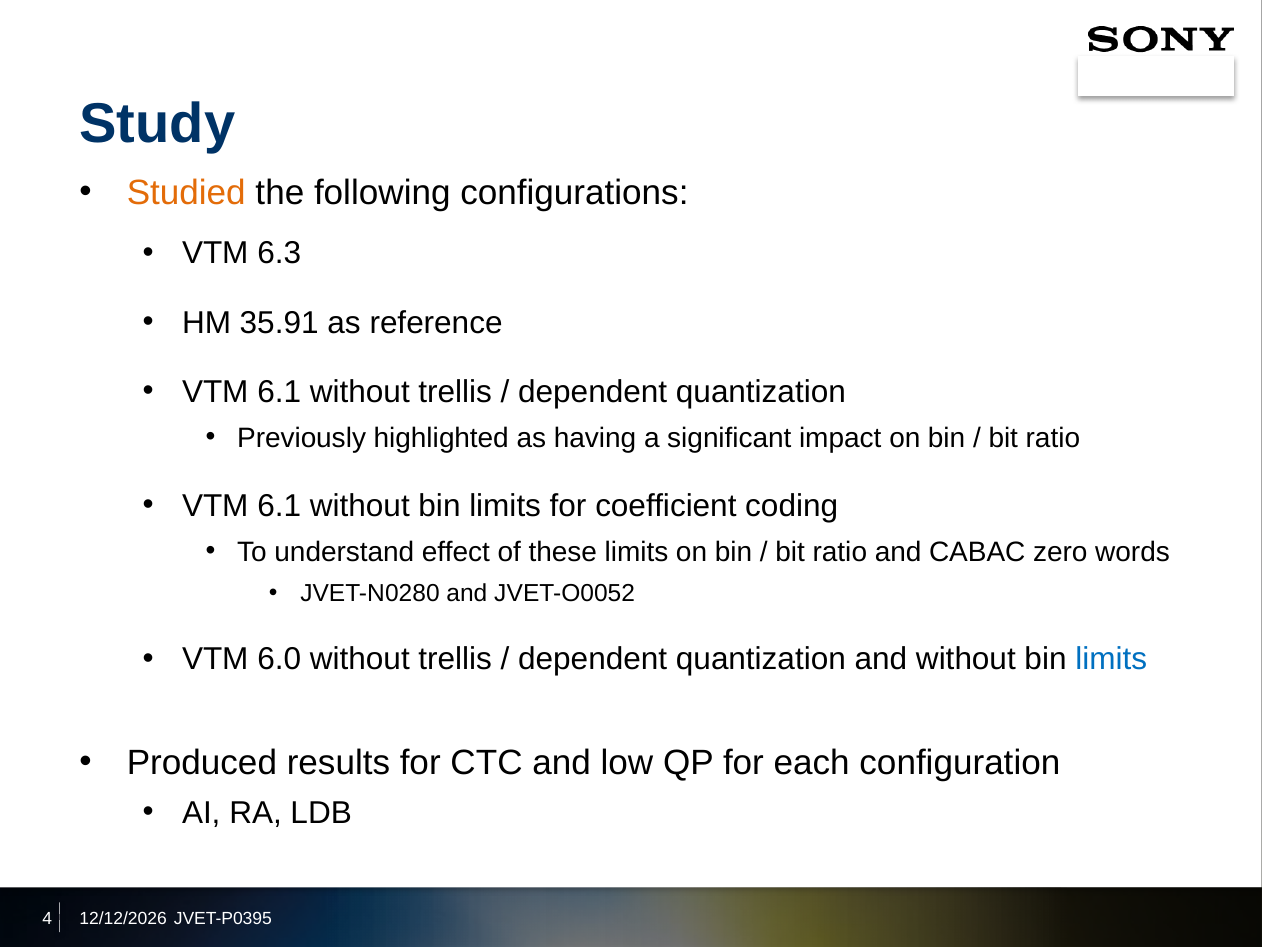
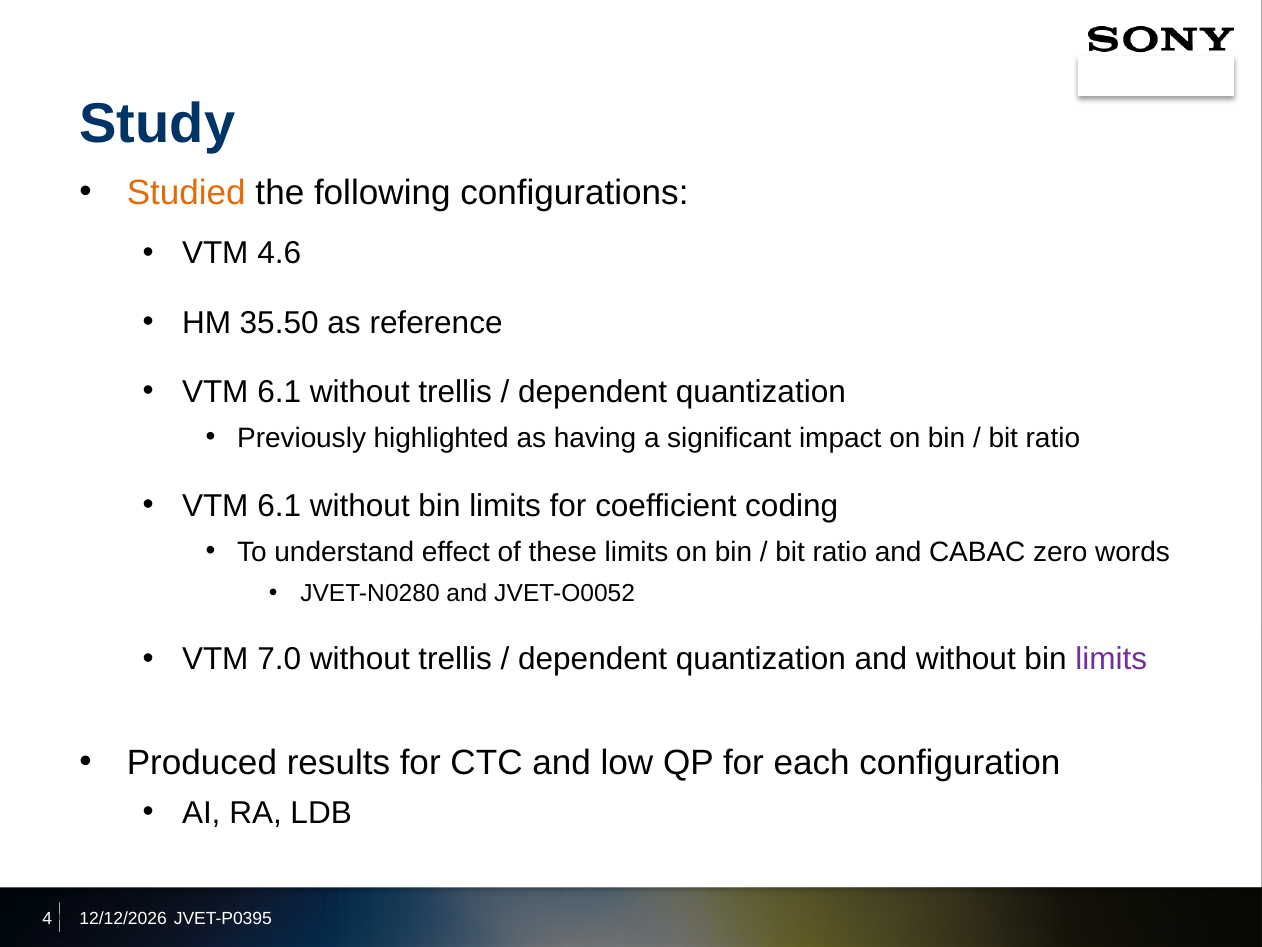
6.3: 6.3 -> 4.6
35.91: 35.91 -> 35.50
6.0: 6.0 -> 7.0
limits at (1111, 659) colour: blue -> purple
